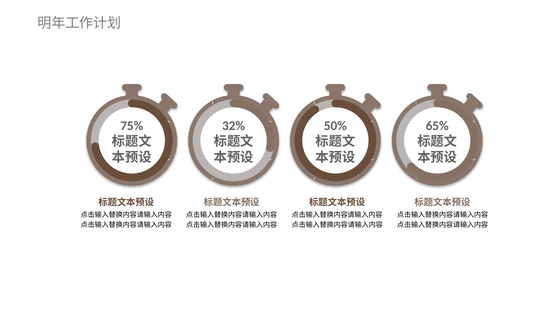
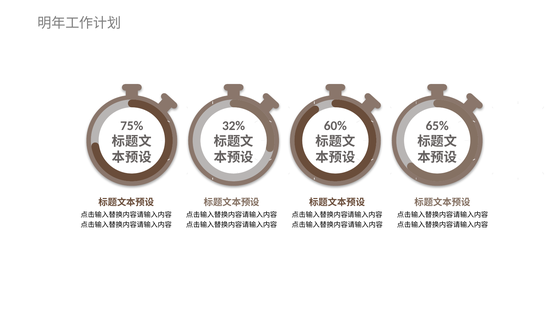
50%: 50% -> 60%
